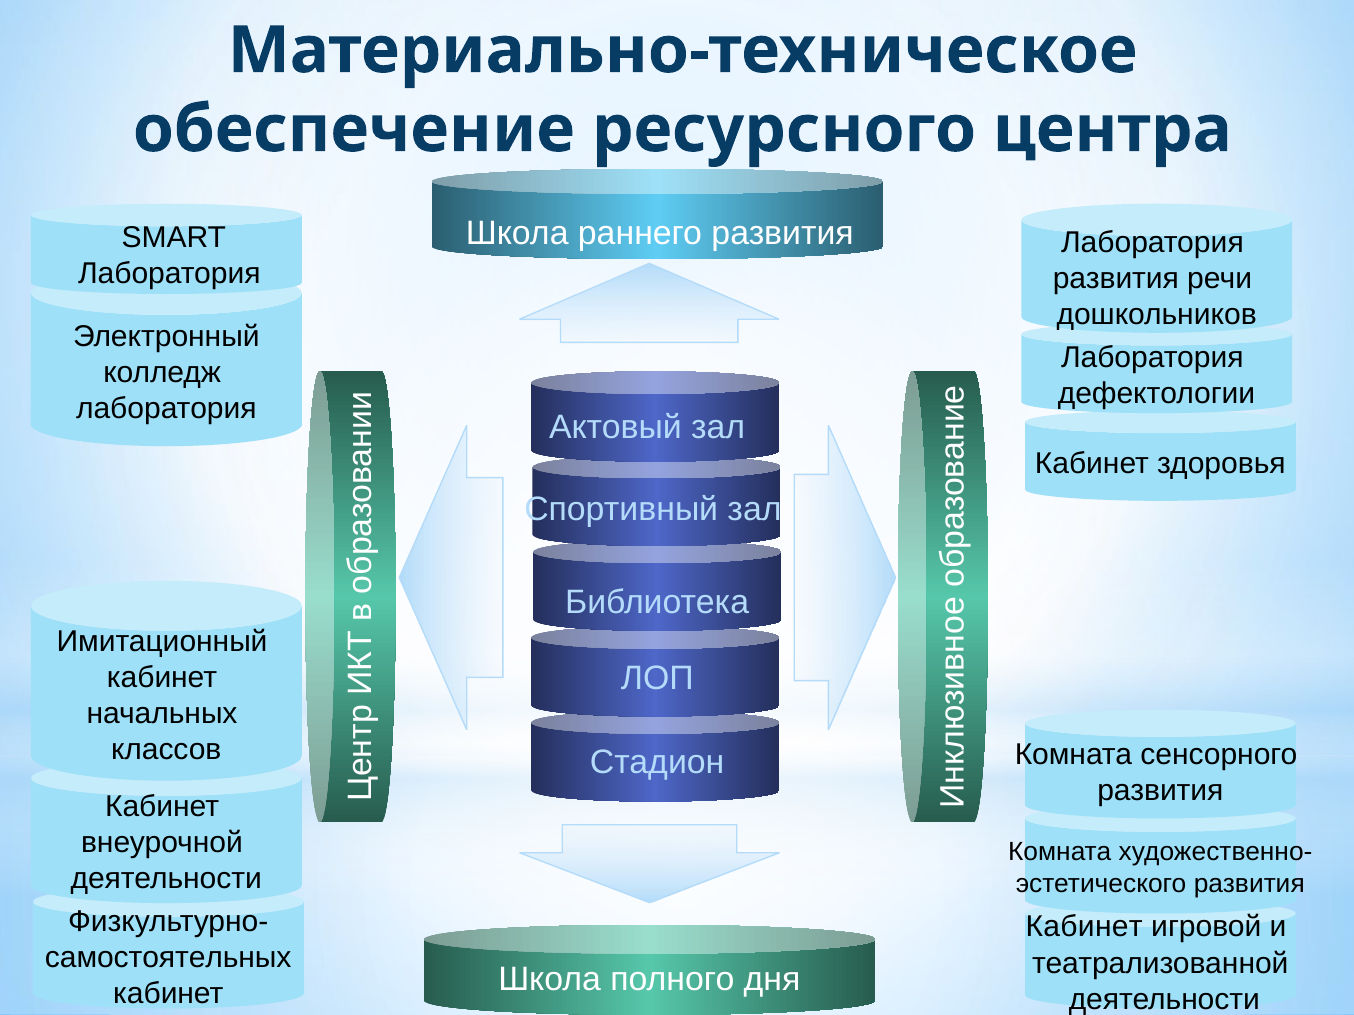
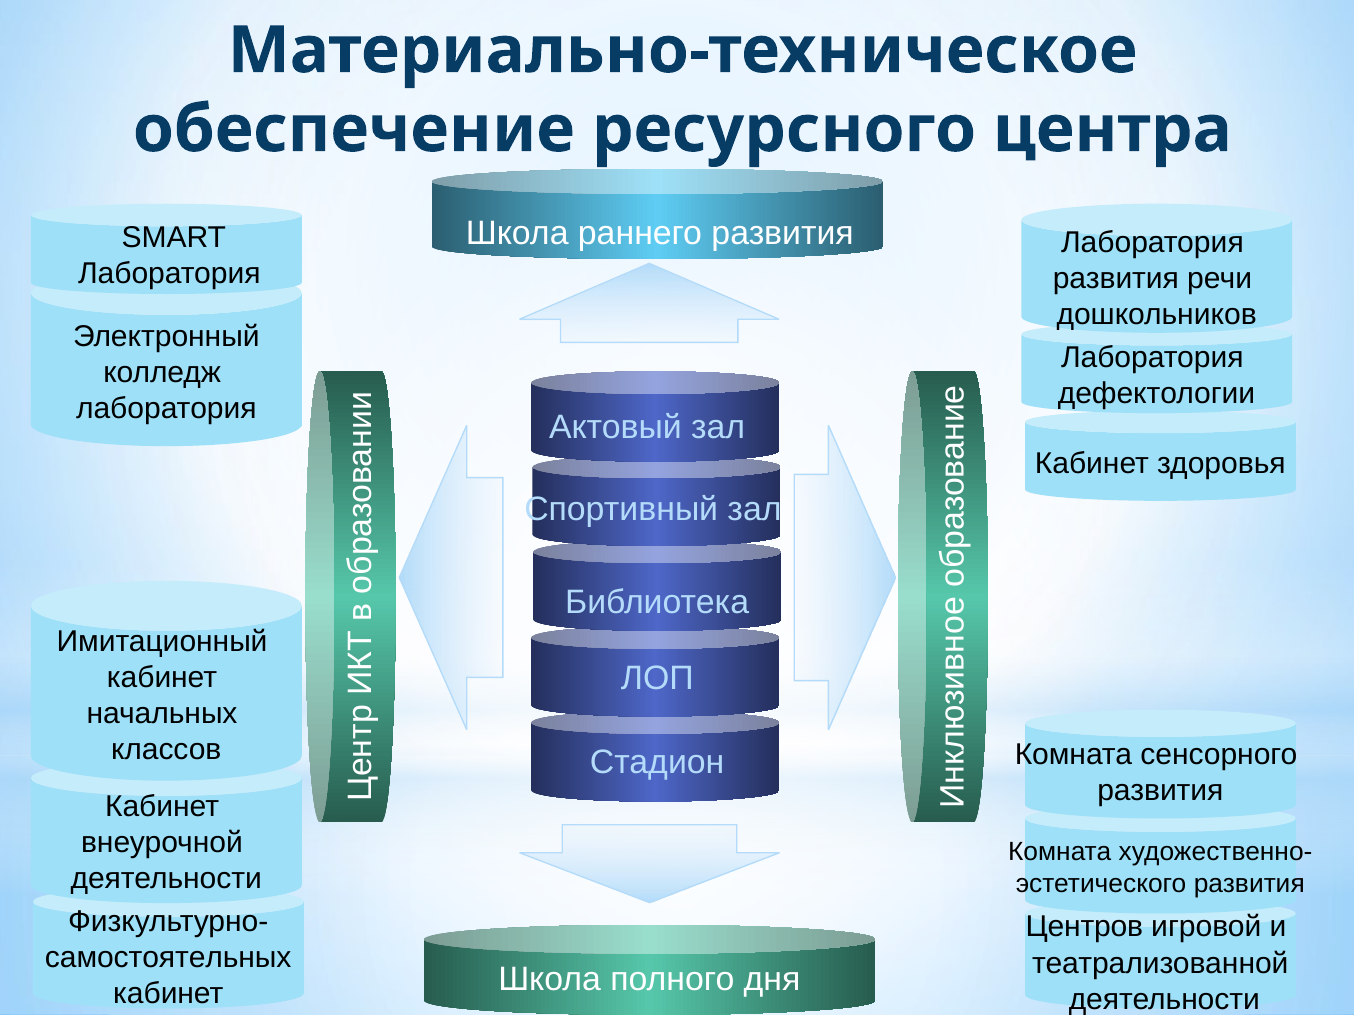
Кабинет at (1084, 927): Кабинет -> Центров
